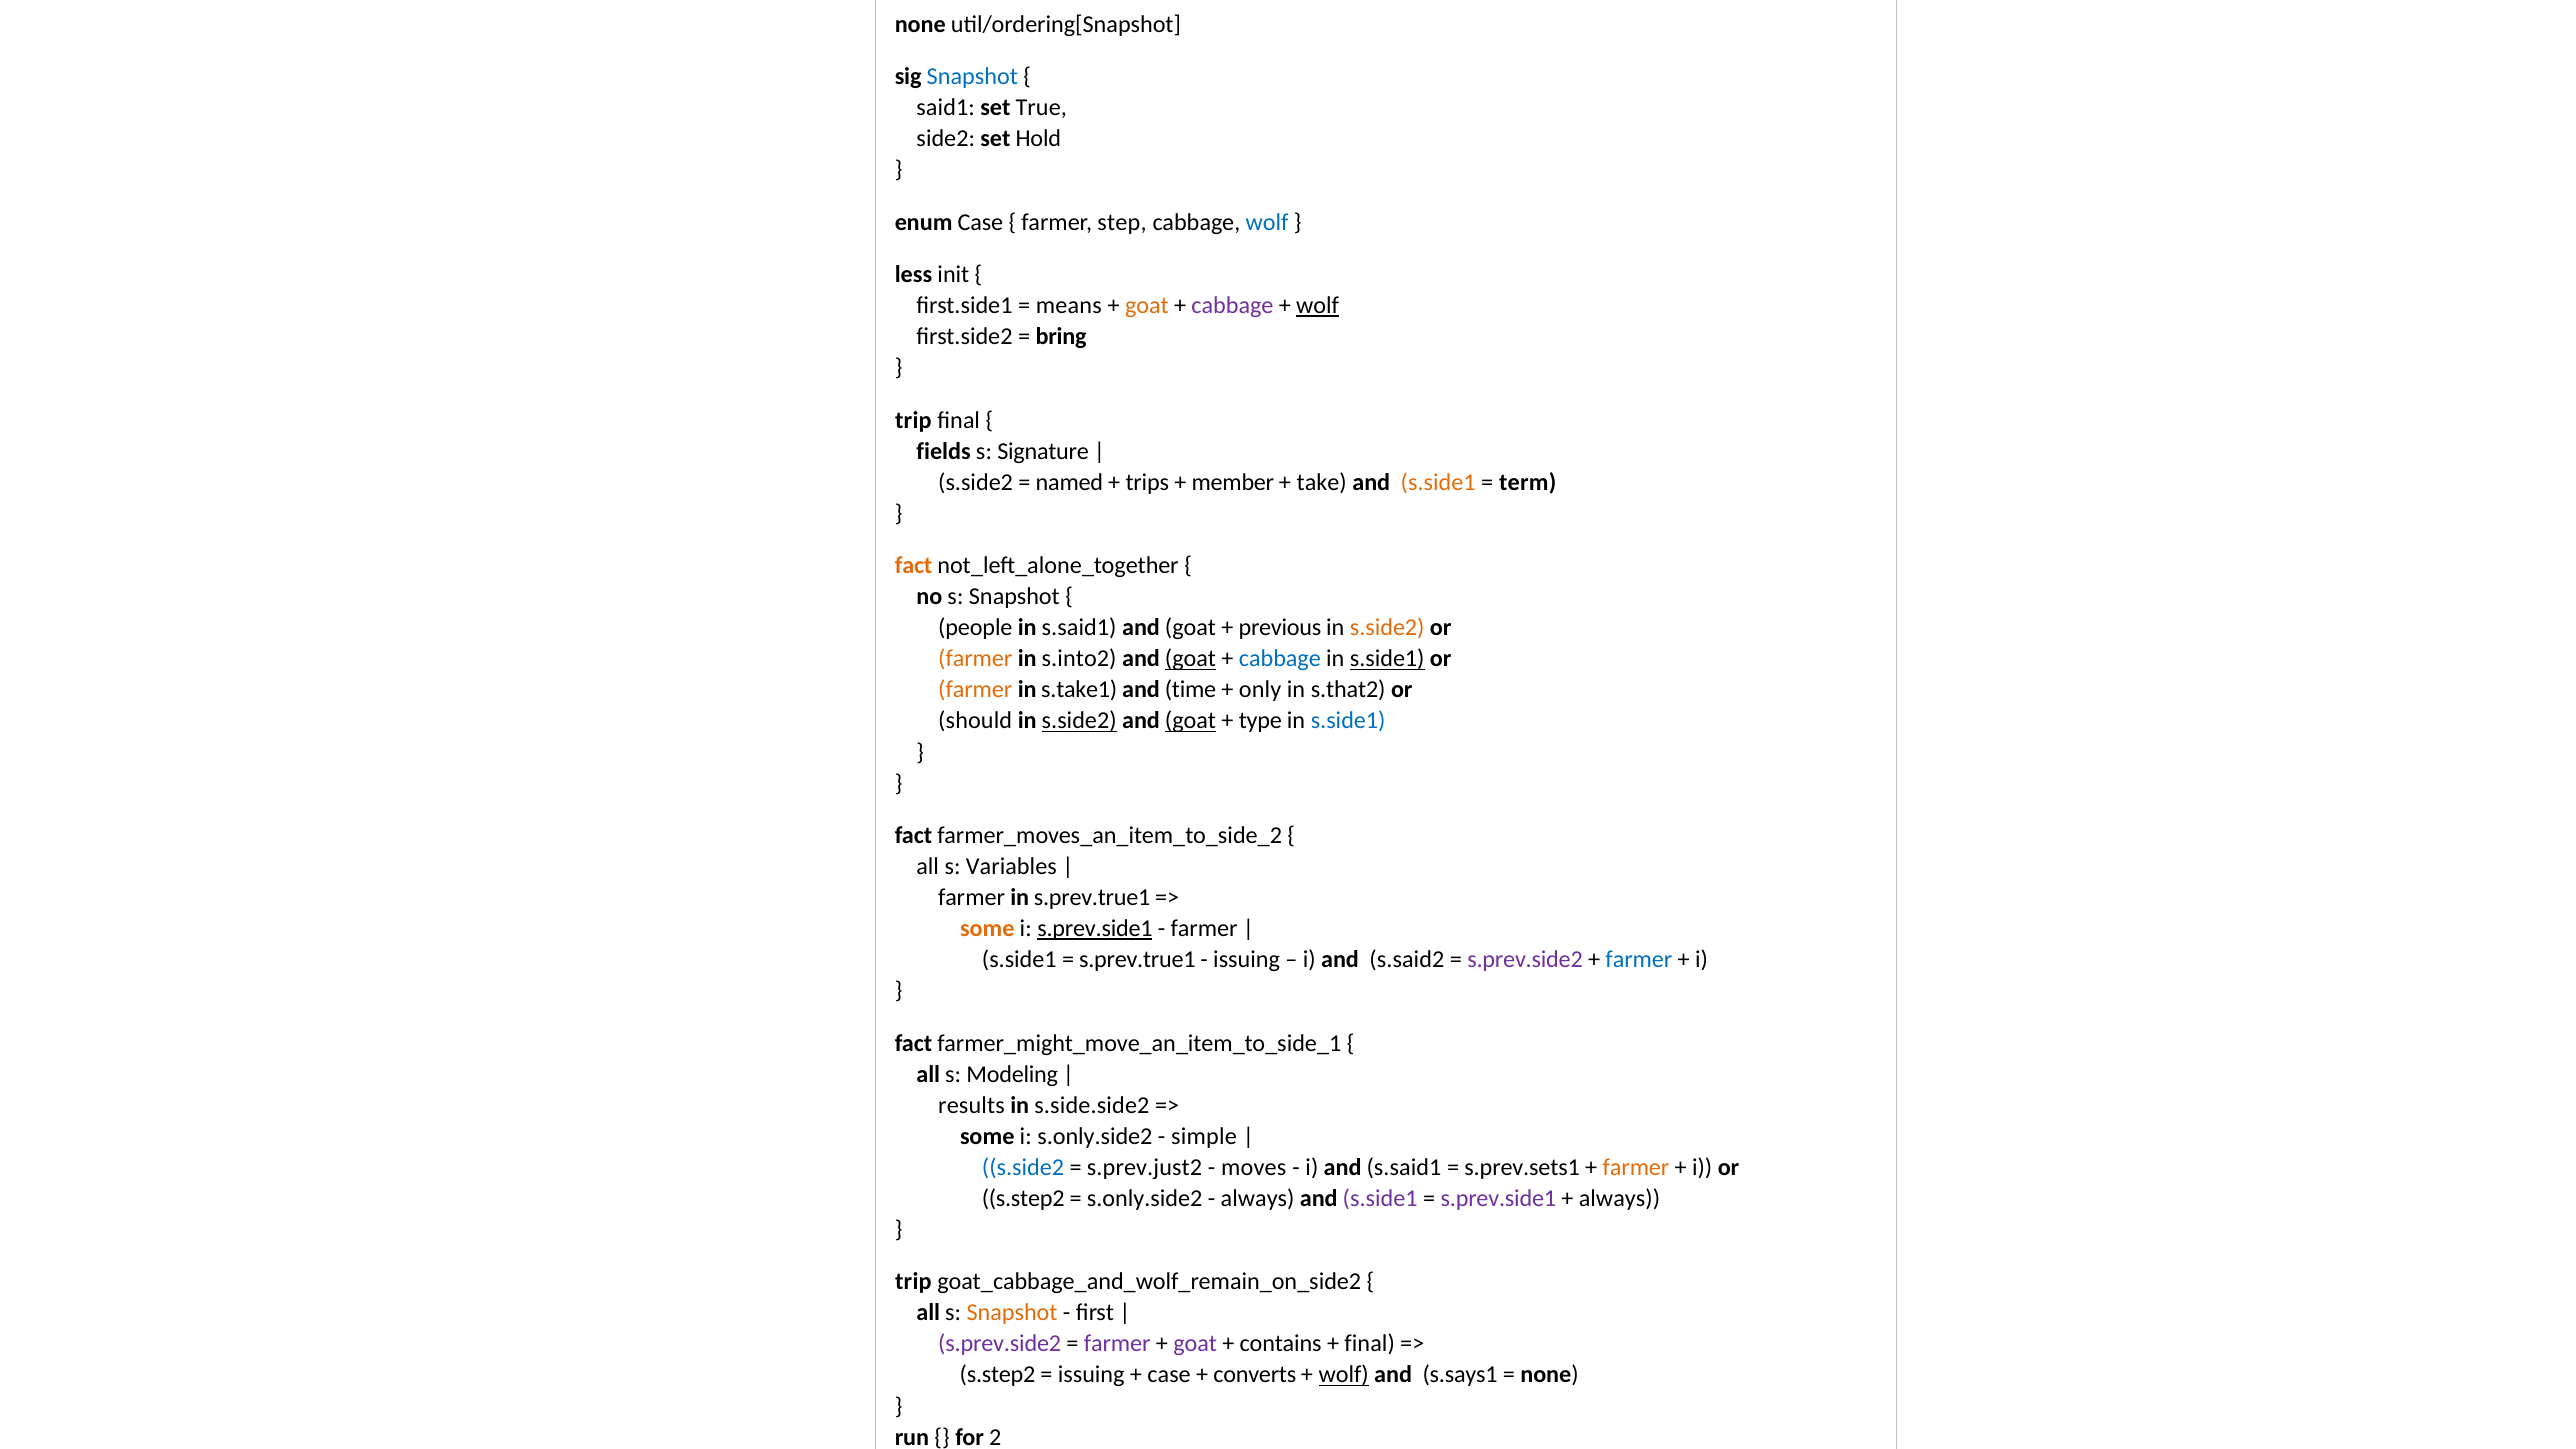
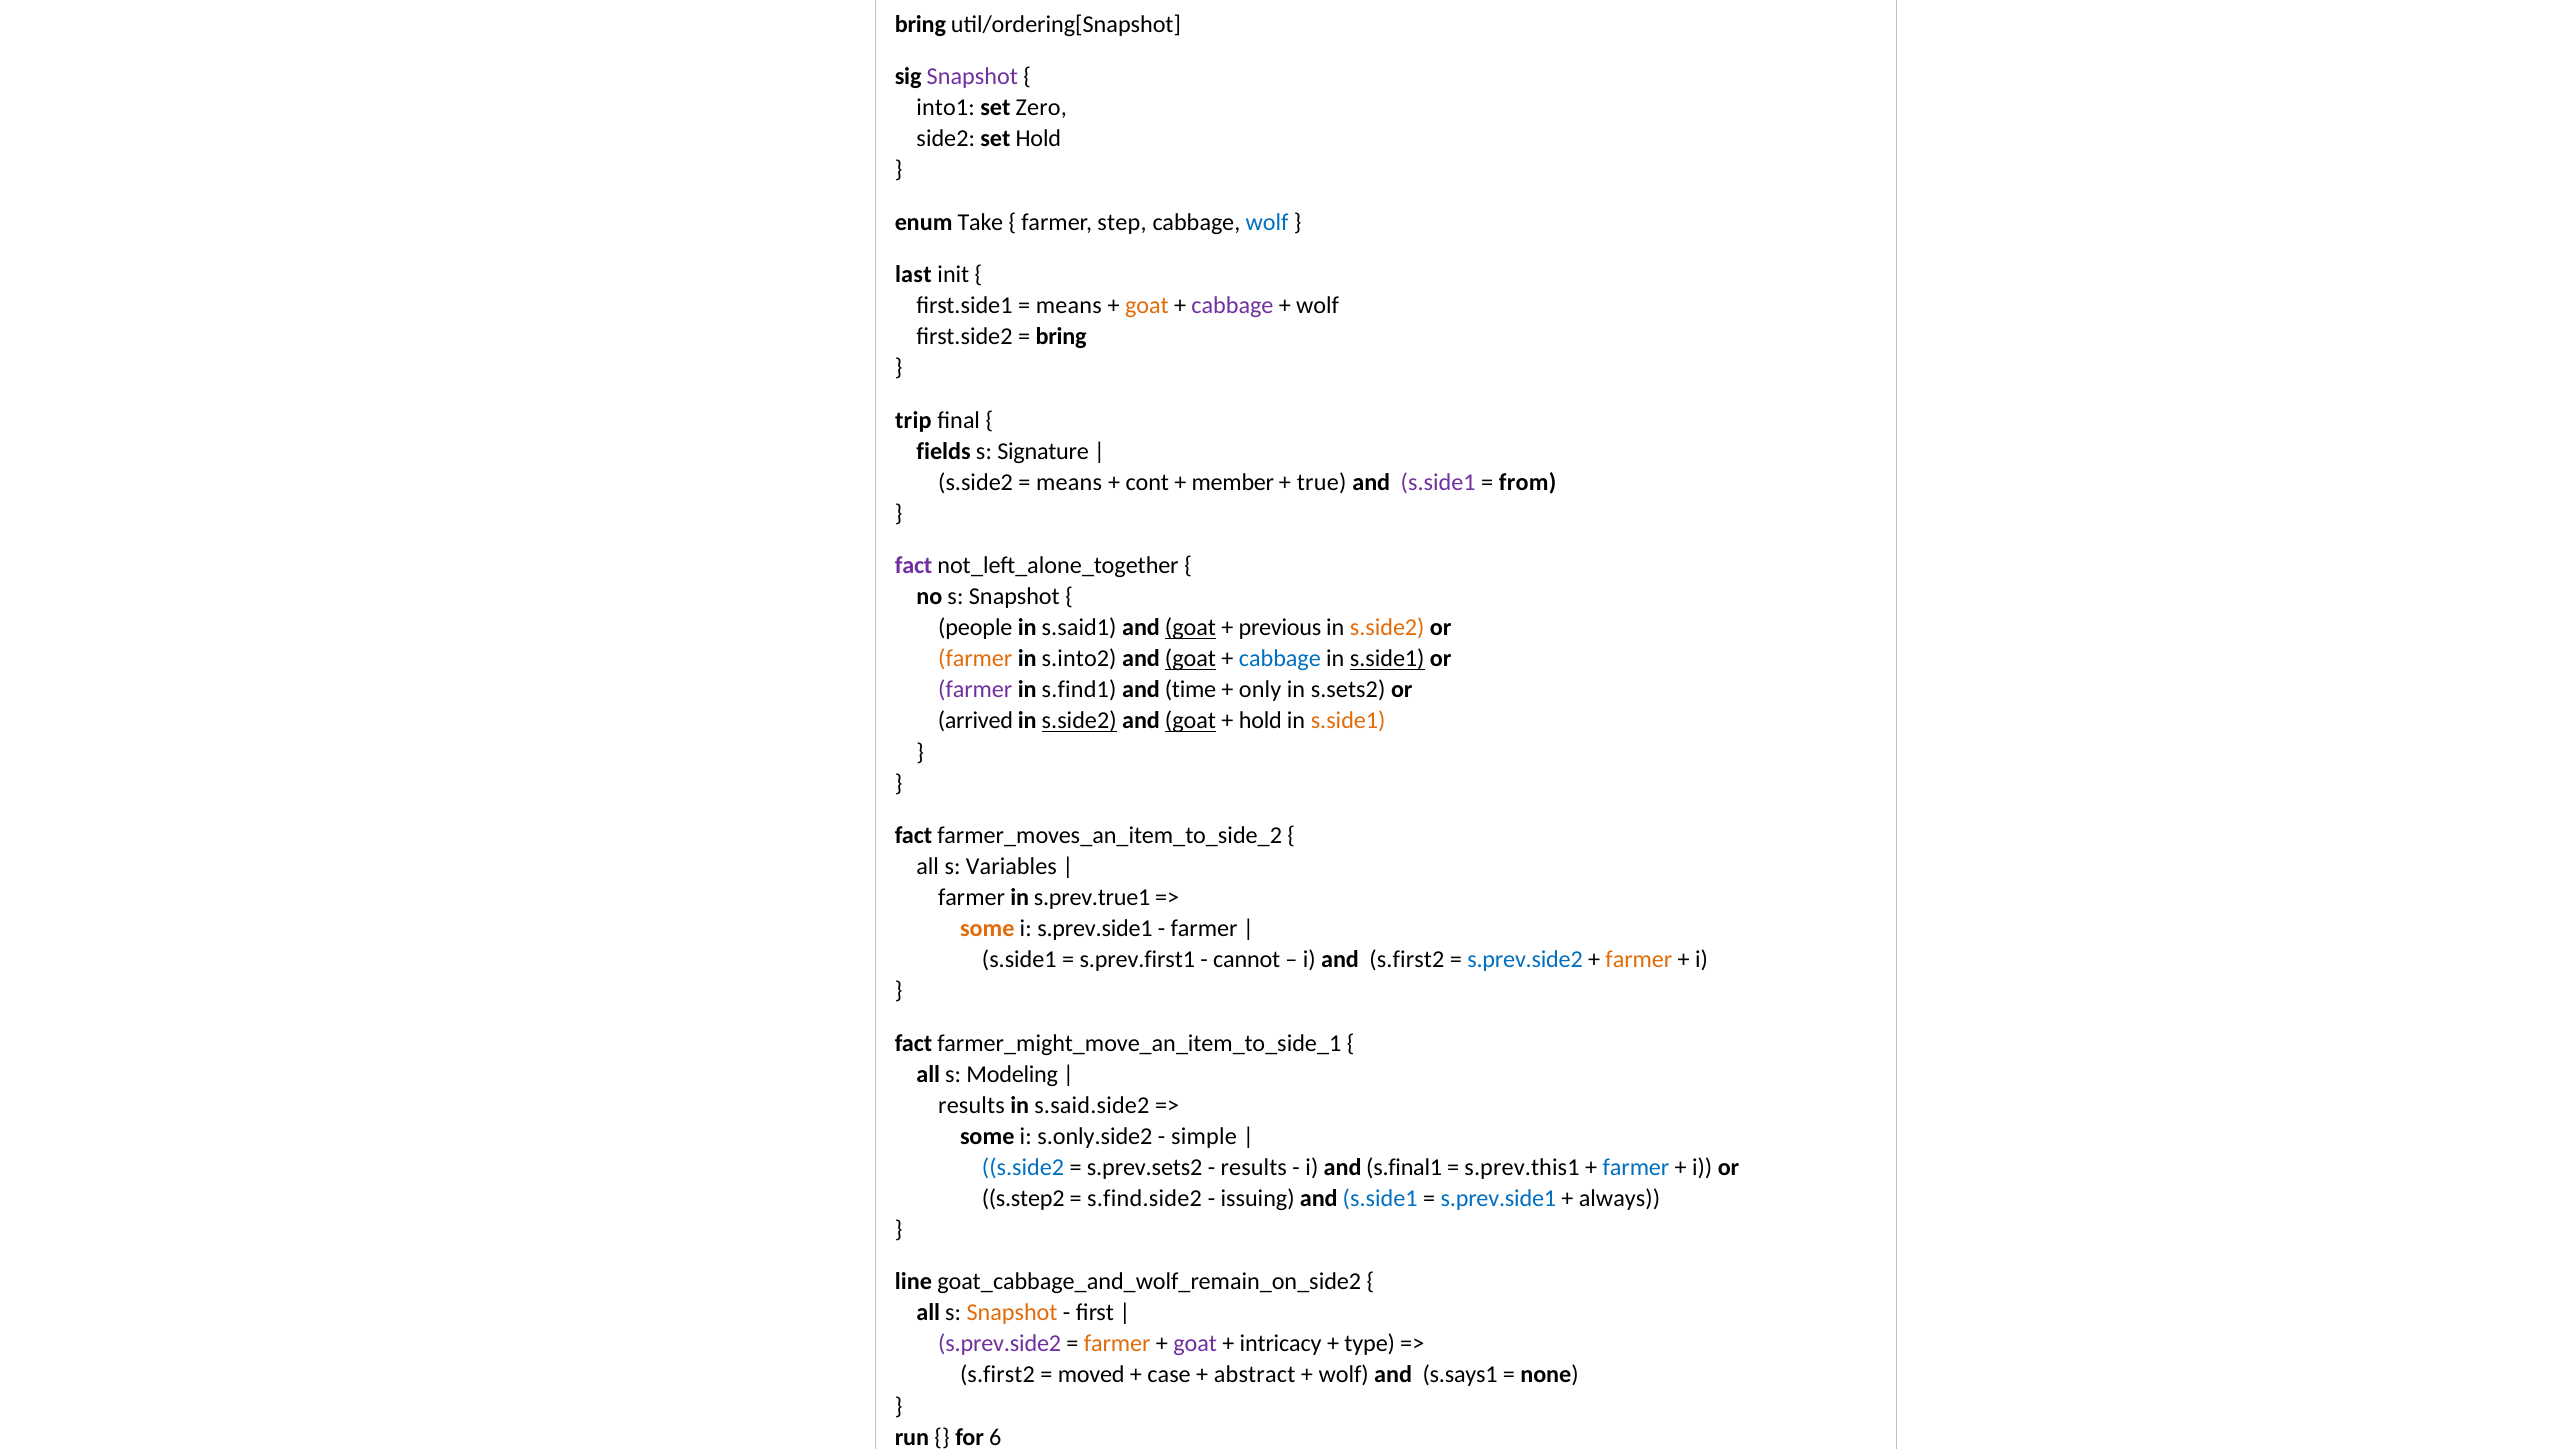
none at (920, 24): none -> bring
Snapshot at (972, 77) colour: blue -> purple
said1: said1 -> into1
True: True -> Zero
enum Case: Case -> Take
less: less -> last
wolf at (1318, 306) underline: present -> none
named at (1069, 482): named -> means
trips: trips -> cont
take: take -> true
s.side1 at (1438, 482) colour: orange -> purple
term: term -> from
fact at (914, 566) colour: orange -> purple
goat at (1190, 628) underline: none -> present
farmer at (975, 690) colour: orange -> purple
s.take1: s.take1 -> s.find1
s.that2: s.that2 -> s.sets2
should: should -> arrived
type at (1260, 721): type -> hold
s.side1 at (1348, 721) colour: blue -> orange
s.prev.side1 at (1095, 929) underline: present -> none
s.prev.true1 at (1137, 960): s.prev.true1 -> s.prev.first1
issuing at (1247, 960): issuing -> cannot
and s.said2: s.said2 -> s.first2
s.prev.side2 at (1525, 960) colour: purple -> blue
farmer at (1639, 960) colour: blue -> orange
s.side.side2: s.side.side2 -> s.said.side2
s.prev.just2: s.prev.just2 -> s.prev.sets2
moves at (1254, 1167): moves -> results
and s.said1: s.said1 -> s.final1
s.prev.sets1: s.prev.sets1 -> s.prev.this1
farmer at (1636, 1167) colour: orange -> blue
s.only.side2 at (1145, 1198): s.only.side2 -> s.find.side2
always at (1258, 1198): always -> issuing
s.side1 at (1380, 1198) colour: purple -> blue
s.prev.side1 at (1498, 1198) colour: purple -> blue
trip at (913, 1282): trip -> line
farmer at (1117, 1344) colour: purple -> orange
contains: contains -> intricacy
final at (1370, 1344): final -> type
s.step2 at (998, 1375): s.step2 -> s.first2
issuing at (1091, 1375): issuing -> moved
converts: converts -> abstract
wolf at (1344, 1375) underline: present -> none
2: 2 -> 6
